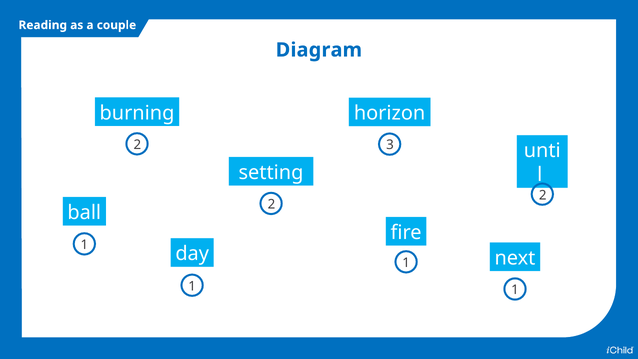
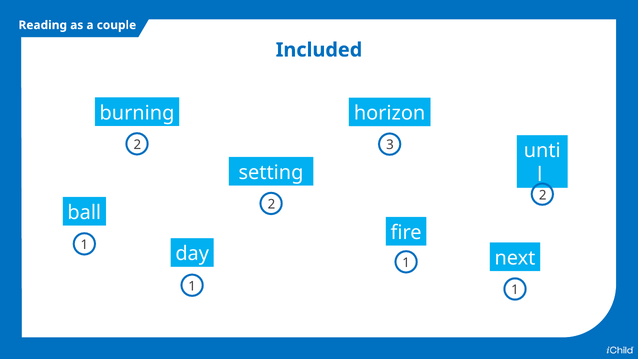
Diagram: Diagram -> Included
